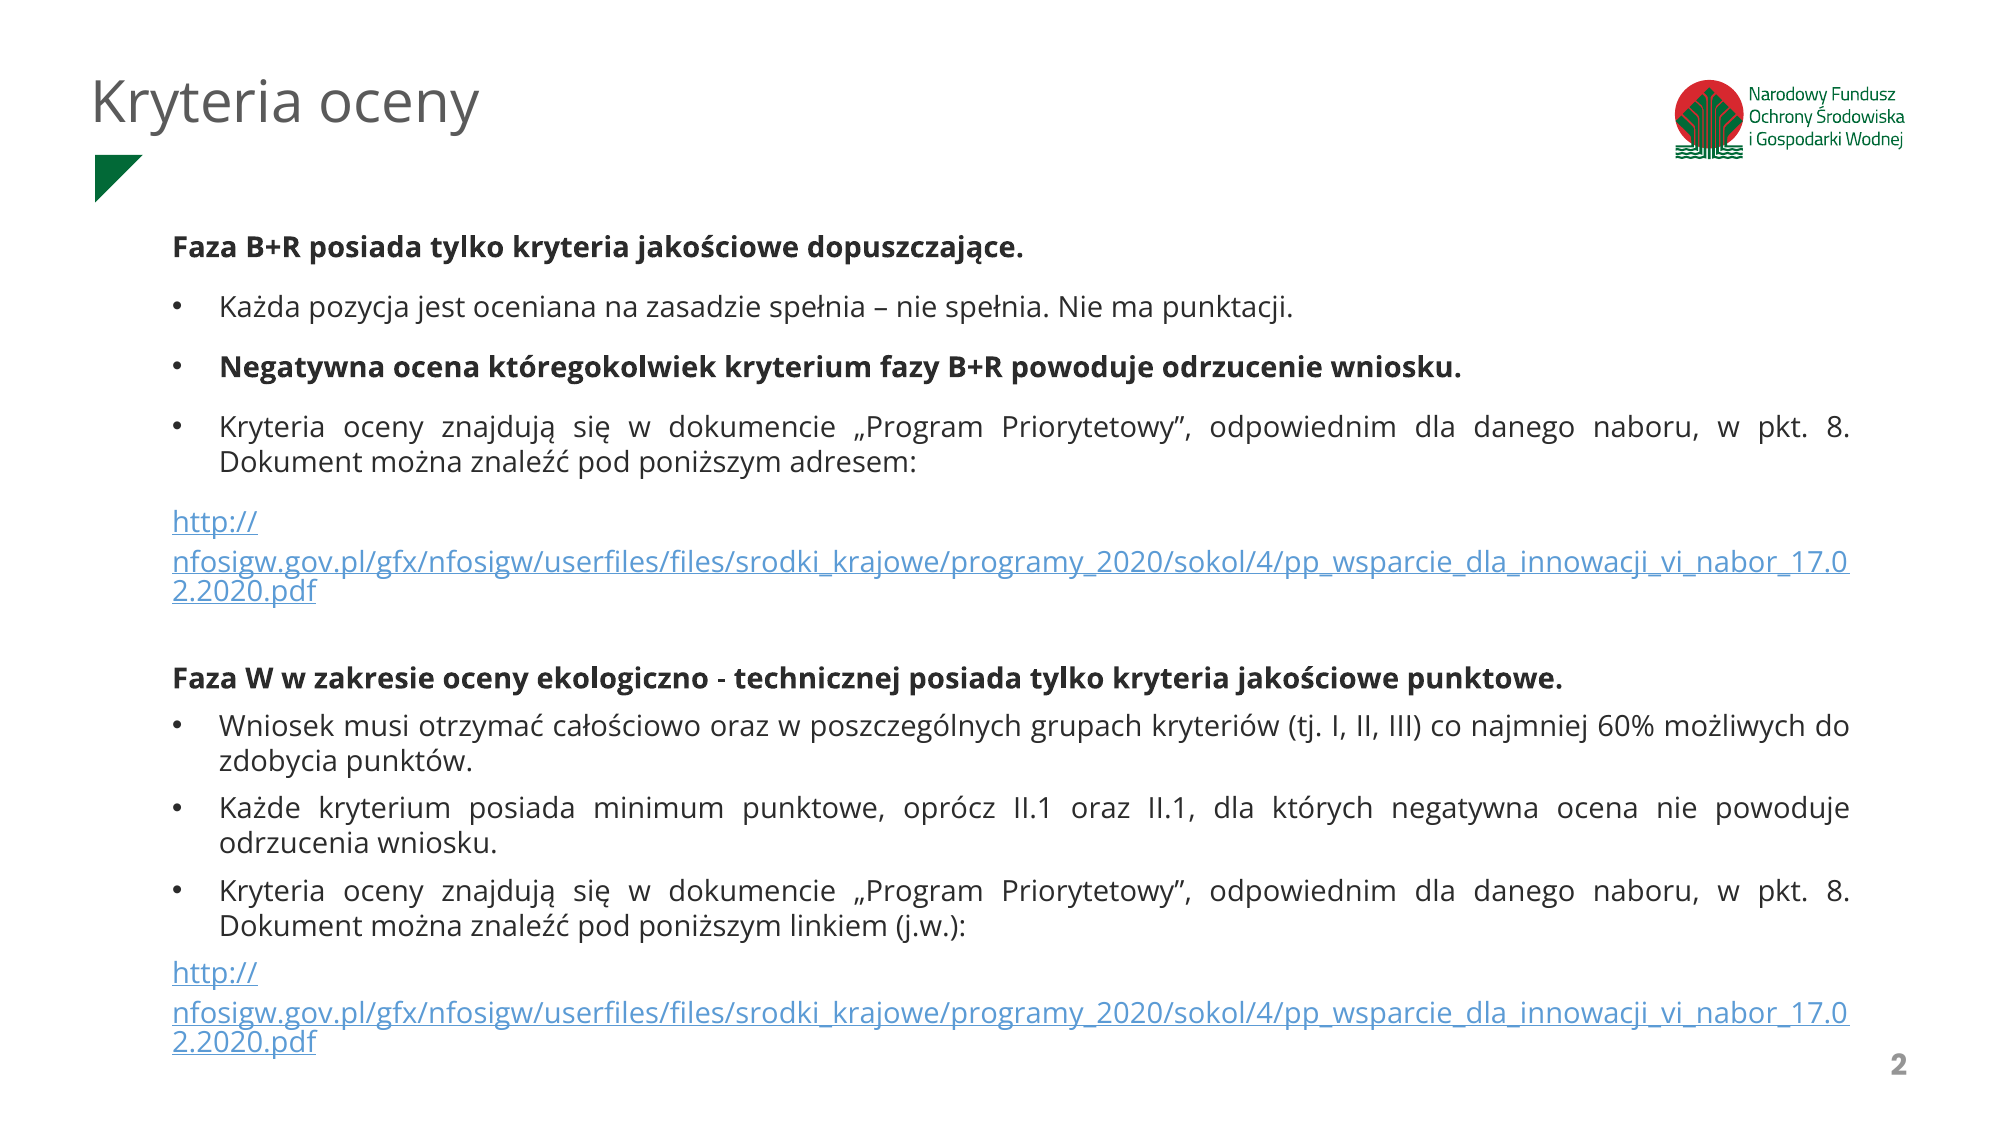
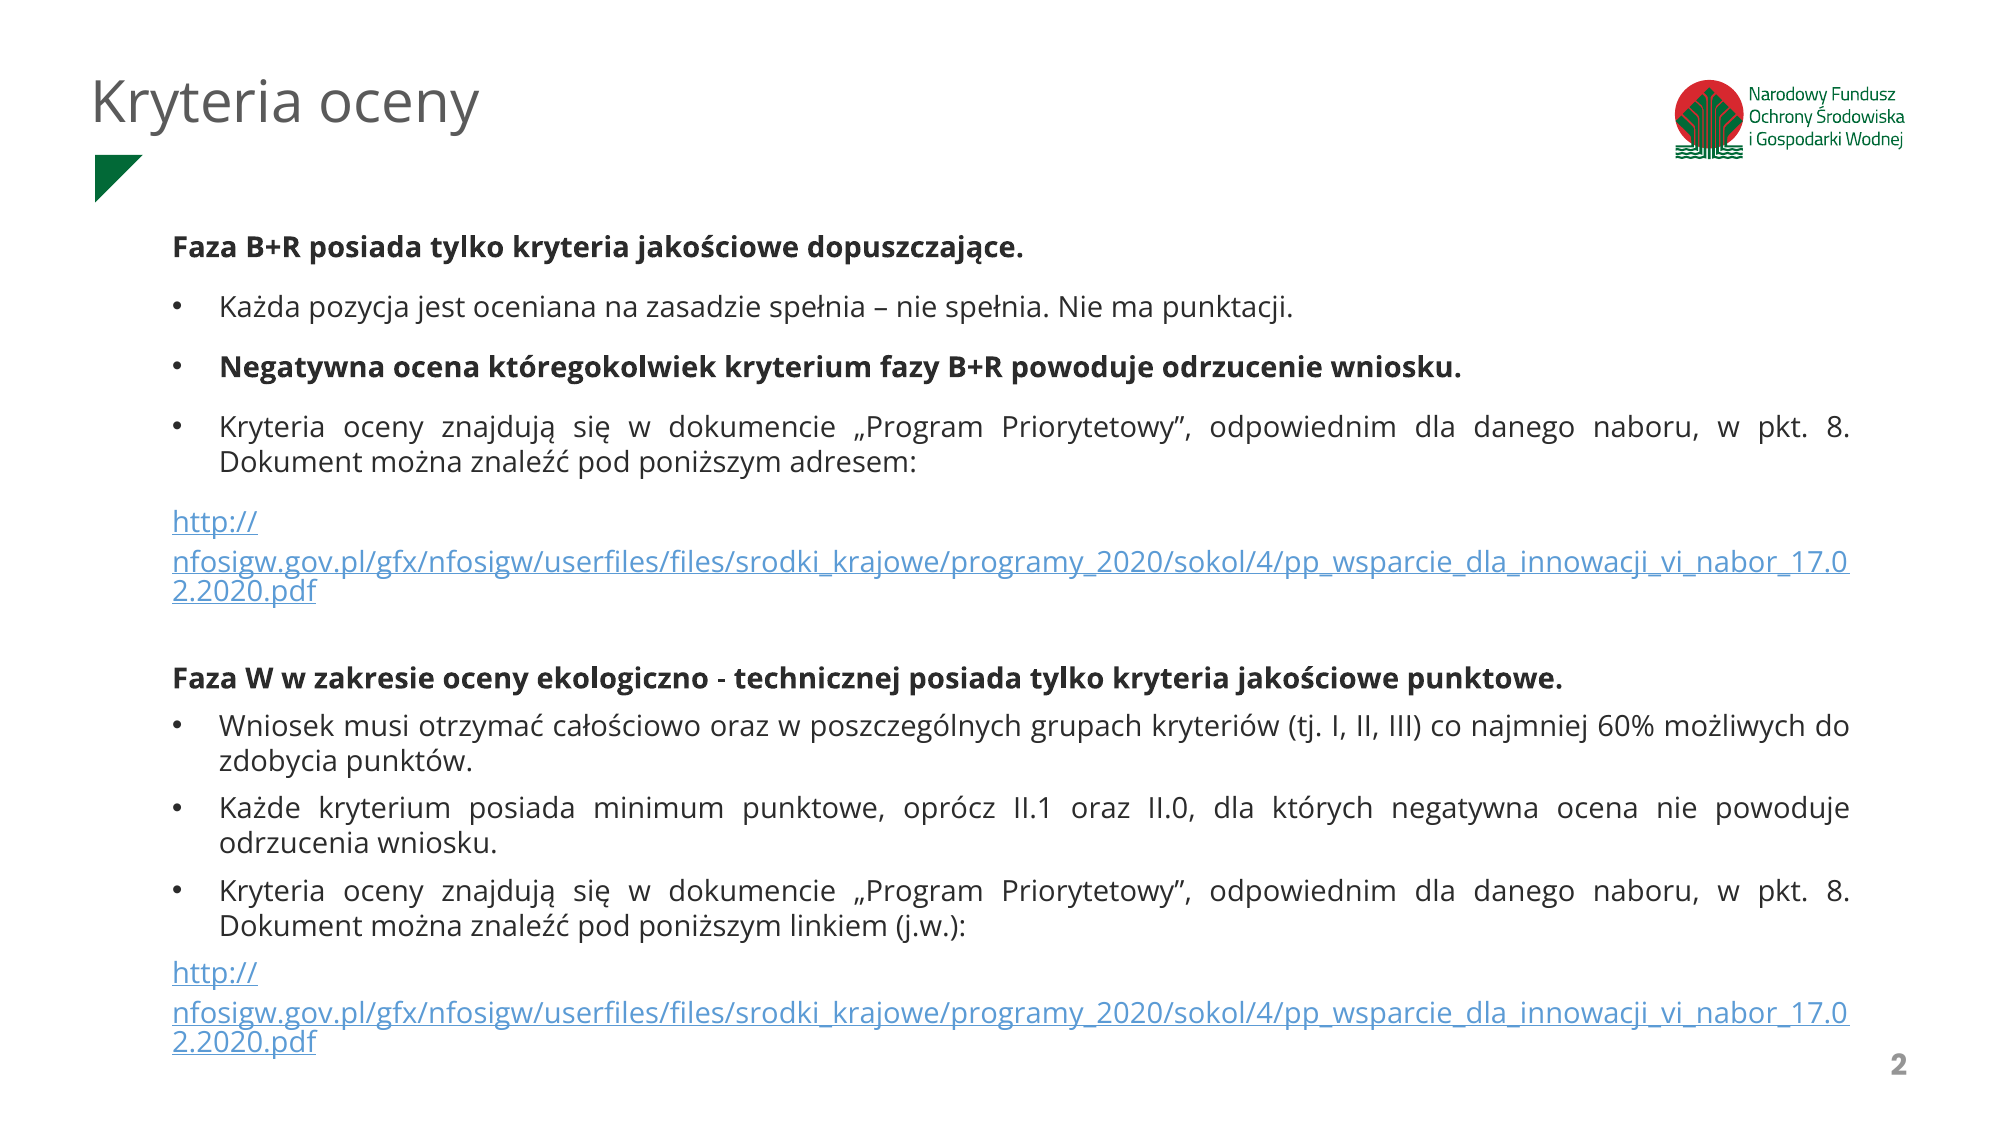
oraz II.1: II.1 -> II.0
